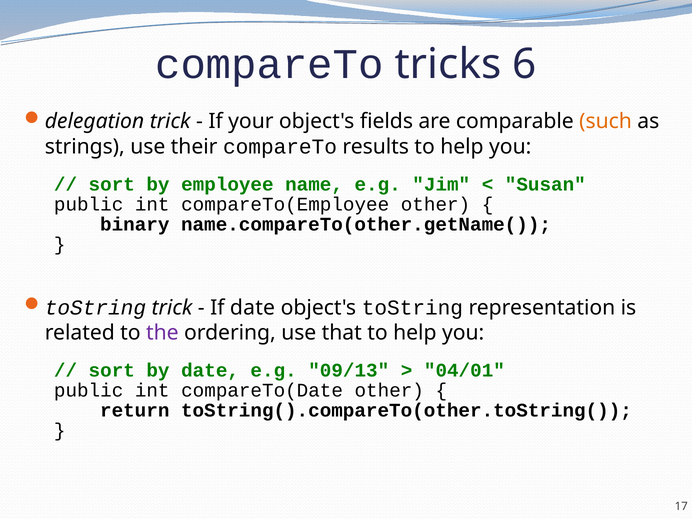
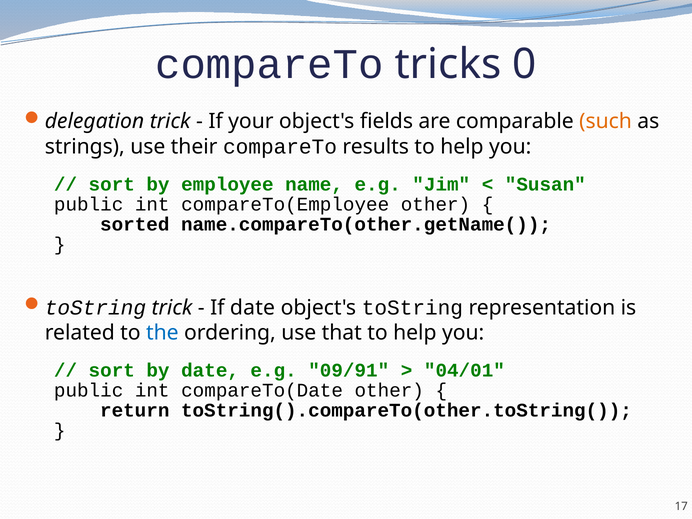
6: 6 -> 0
binary: binary -> sorted
the colour: purple -> blue
09/13: 09/13 -> 09/91
